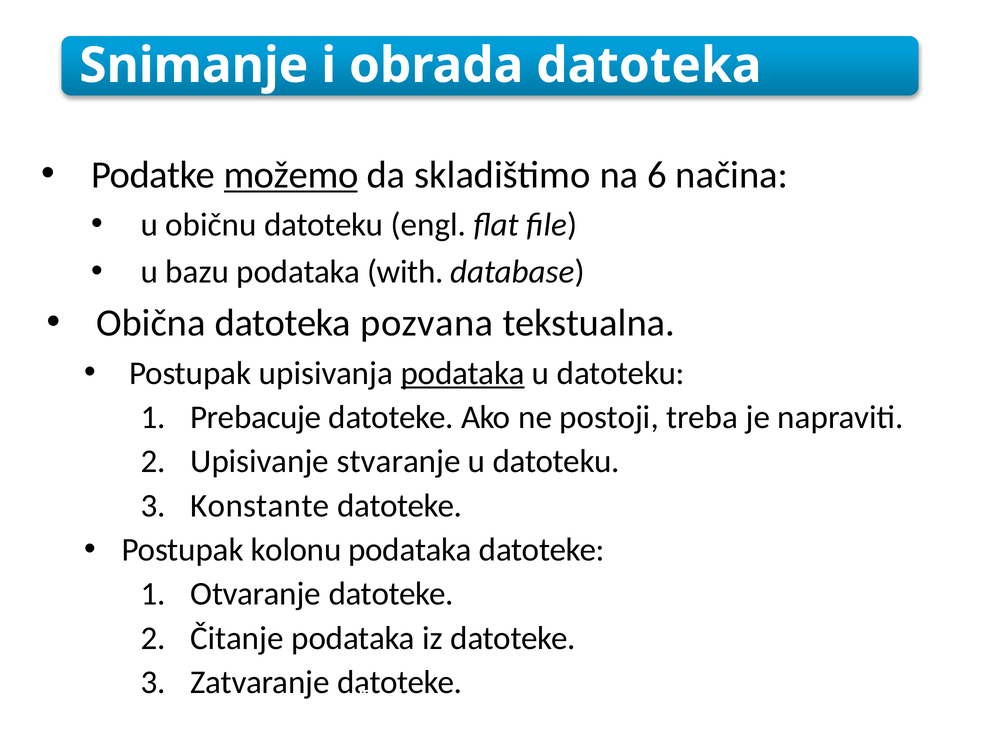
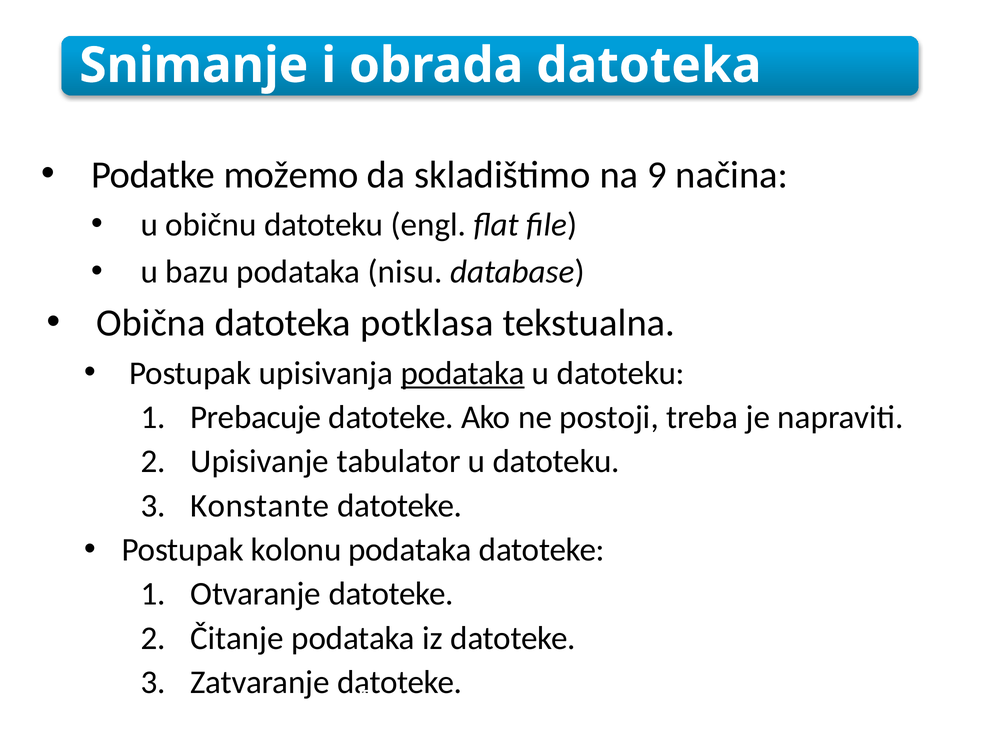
možemo underline: present -> none
6: 6 -> 9
with: with -> nisu
pozvana: pozvana -> potklasa
stvaranje: stvaranje -> tabulator
